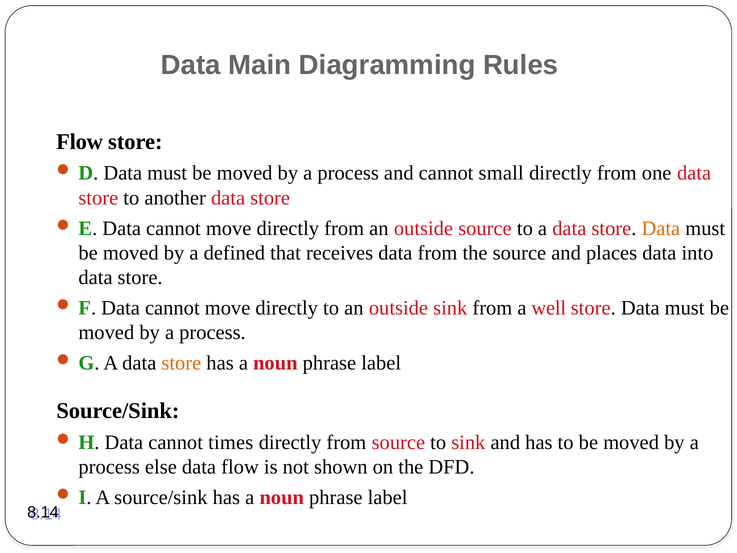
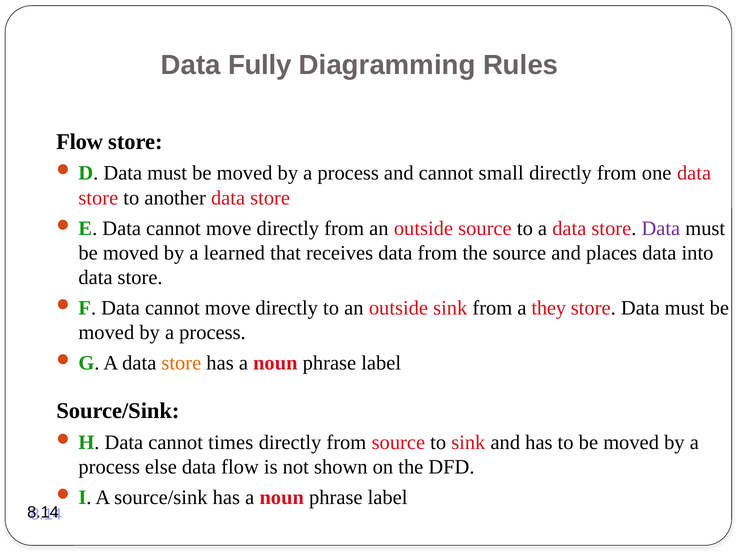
Main: Main -> Fully
Data at (661, 228) colour: orange -> purple
defined: defined -> learned
well: well -> they
